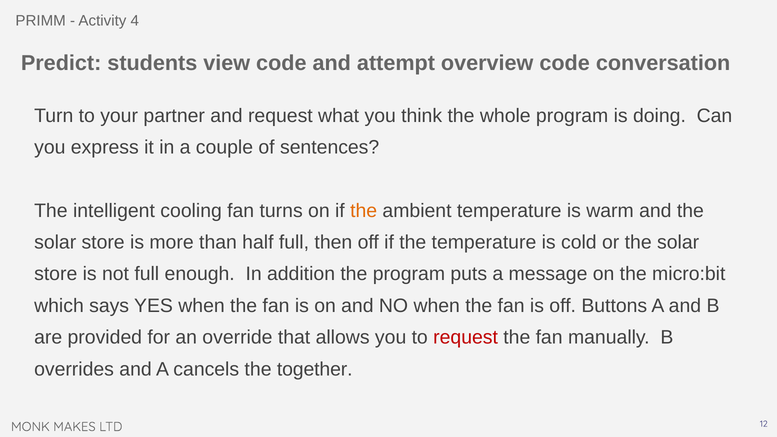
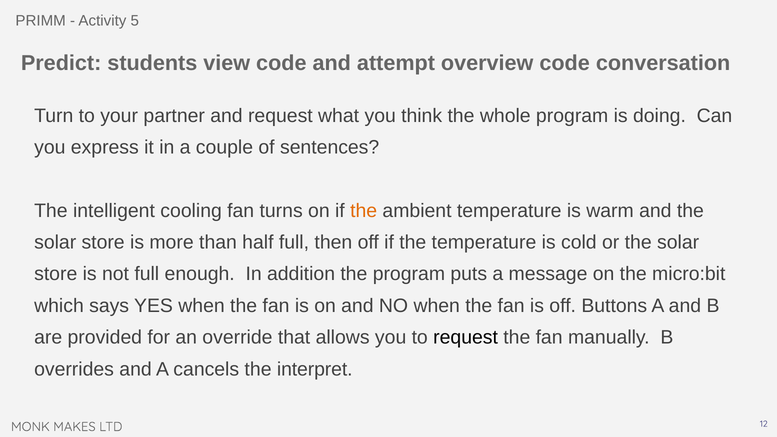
4: 4 -> 5
request at (466, 337) colour: red -> black
together: together -> interpret
